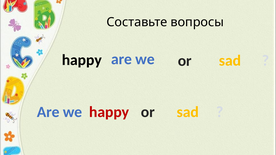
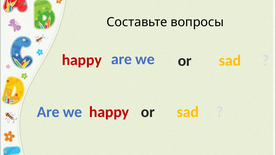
happy at (82, 60) colour: black -> red
